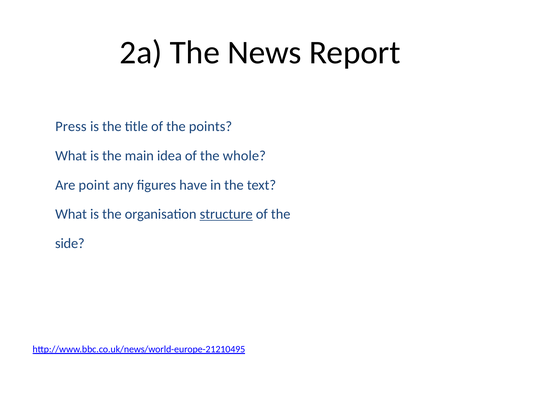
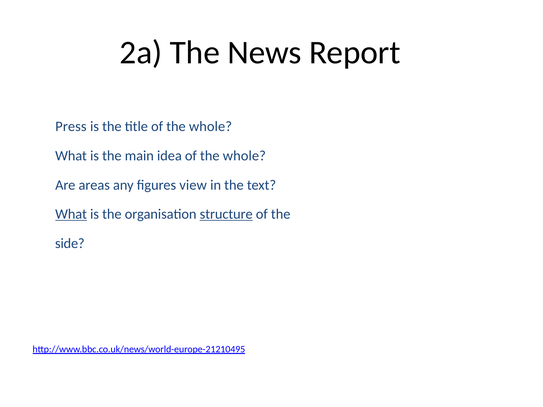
title of the points: points -> whole
point: point -> areas
have: have -> view
What at (71, 214) underline: none -> present
